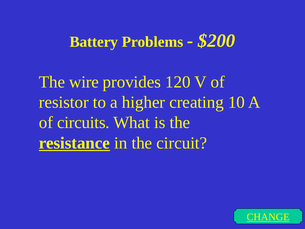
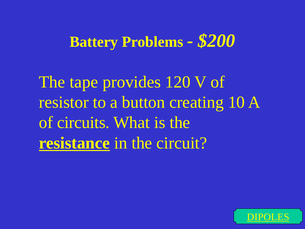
wire: wire -> tape
higher: higher -> button
CHANGE: CHANGE -> DIPOLES
